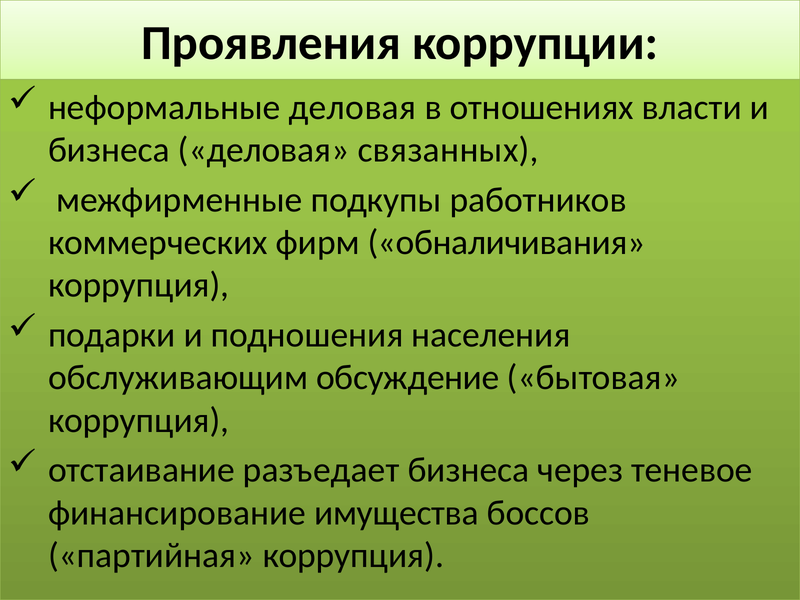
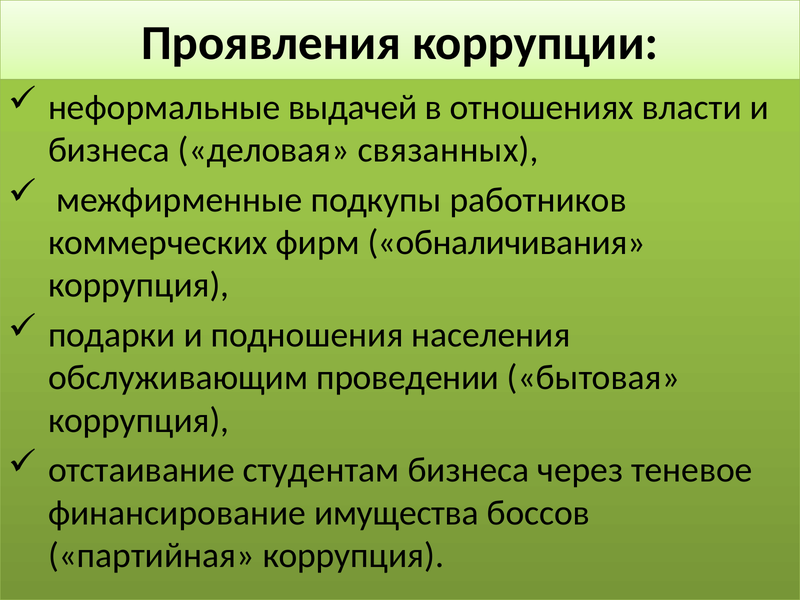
неформальные деловая: деловая -> выдачей
обсуждение: обсуждение -> проведении
разъедает: разъедает -> студентам
